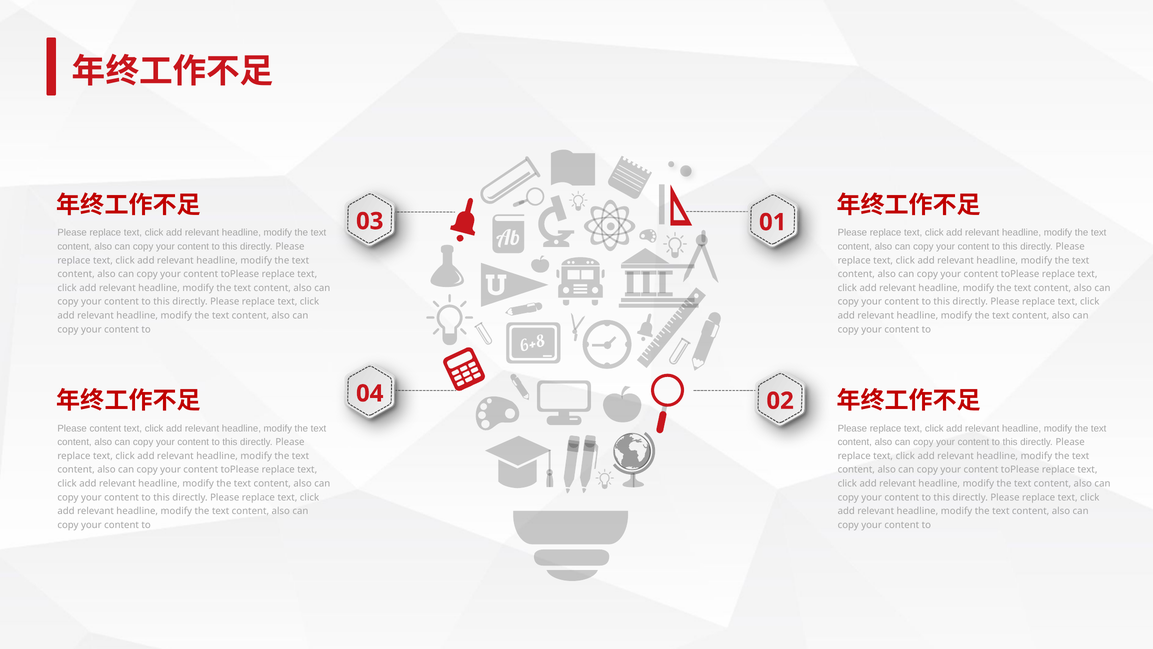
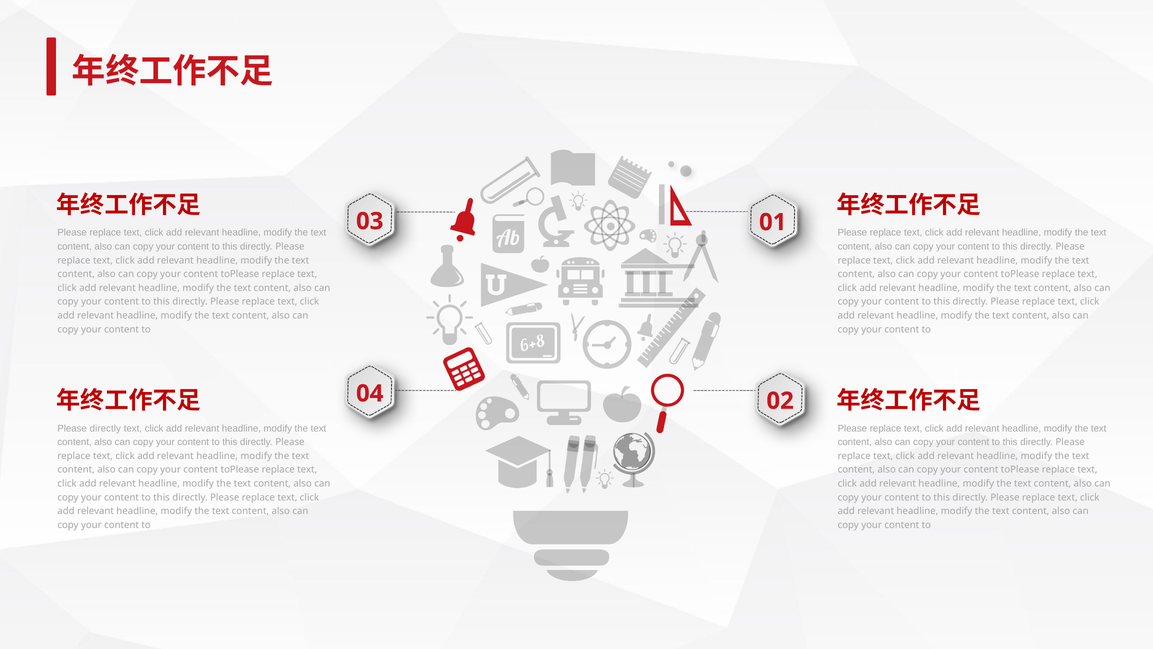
Please content: content -> directly
